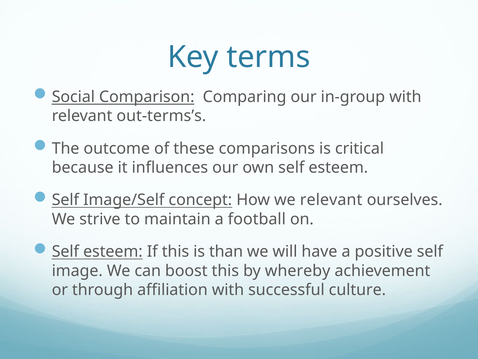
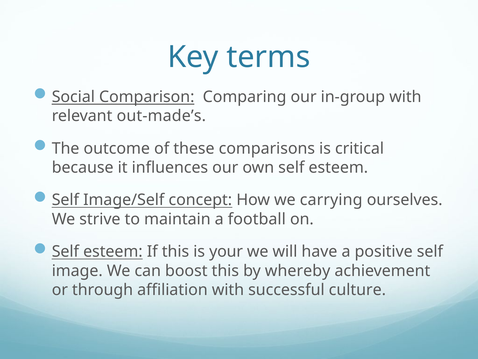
out-terms’s: out-terms’s -> out-made’s
we relevant: relevant -> carrying
than: than -> your
